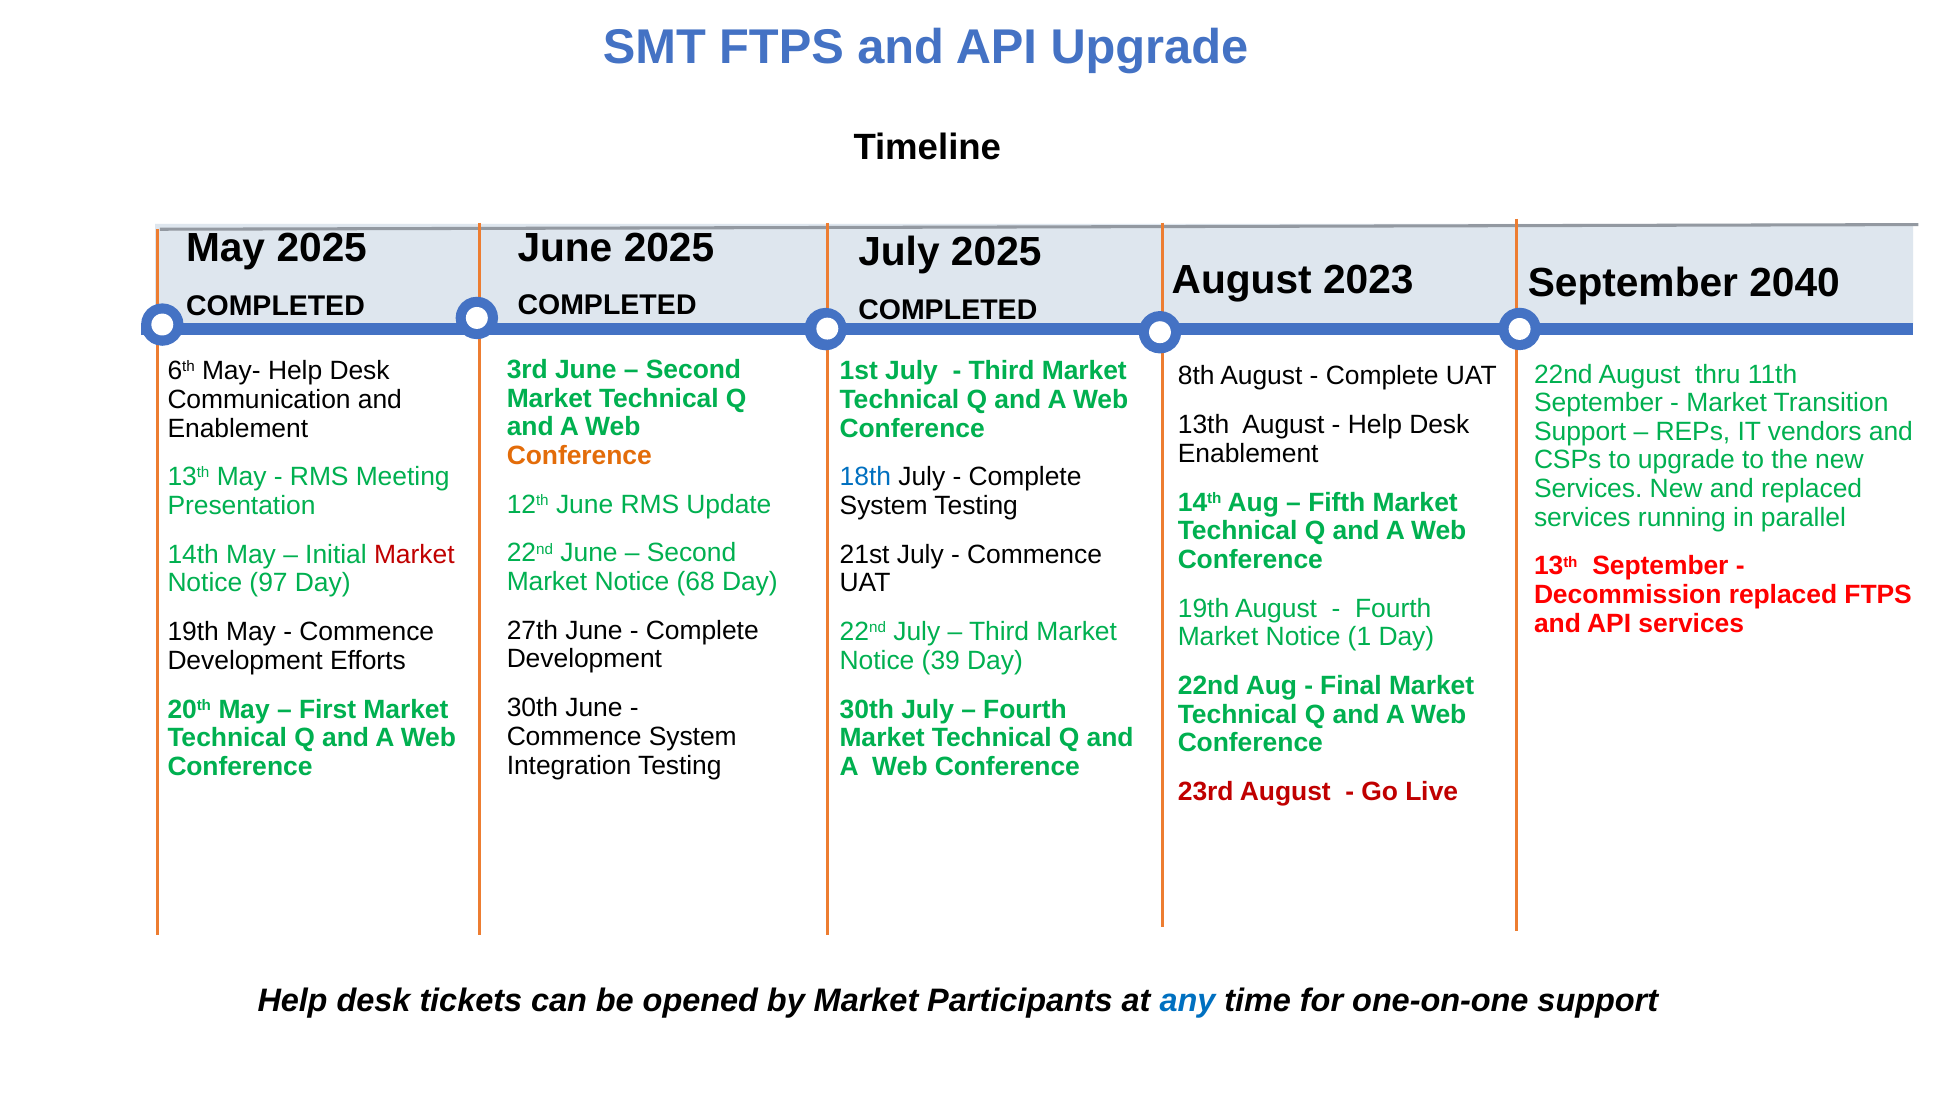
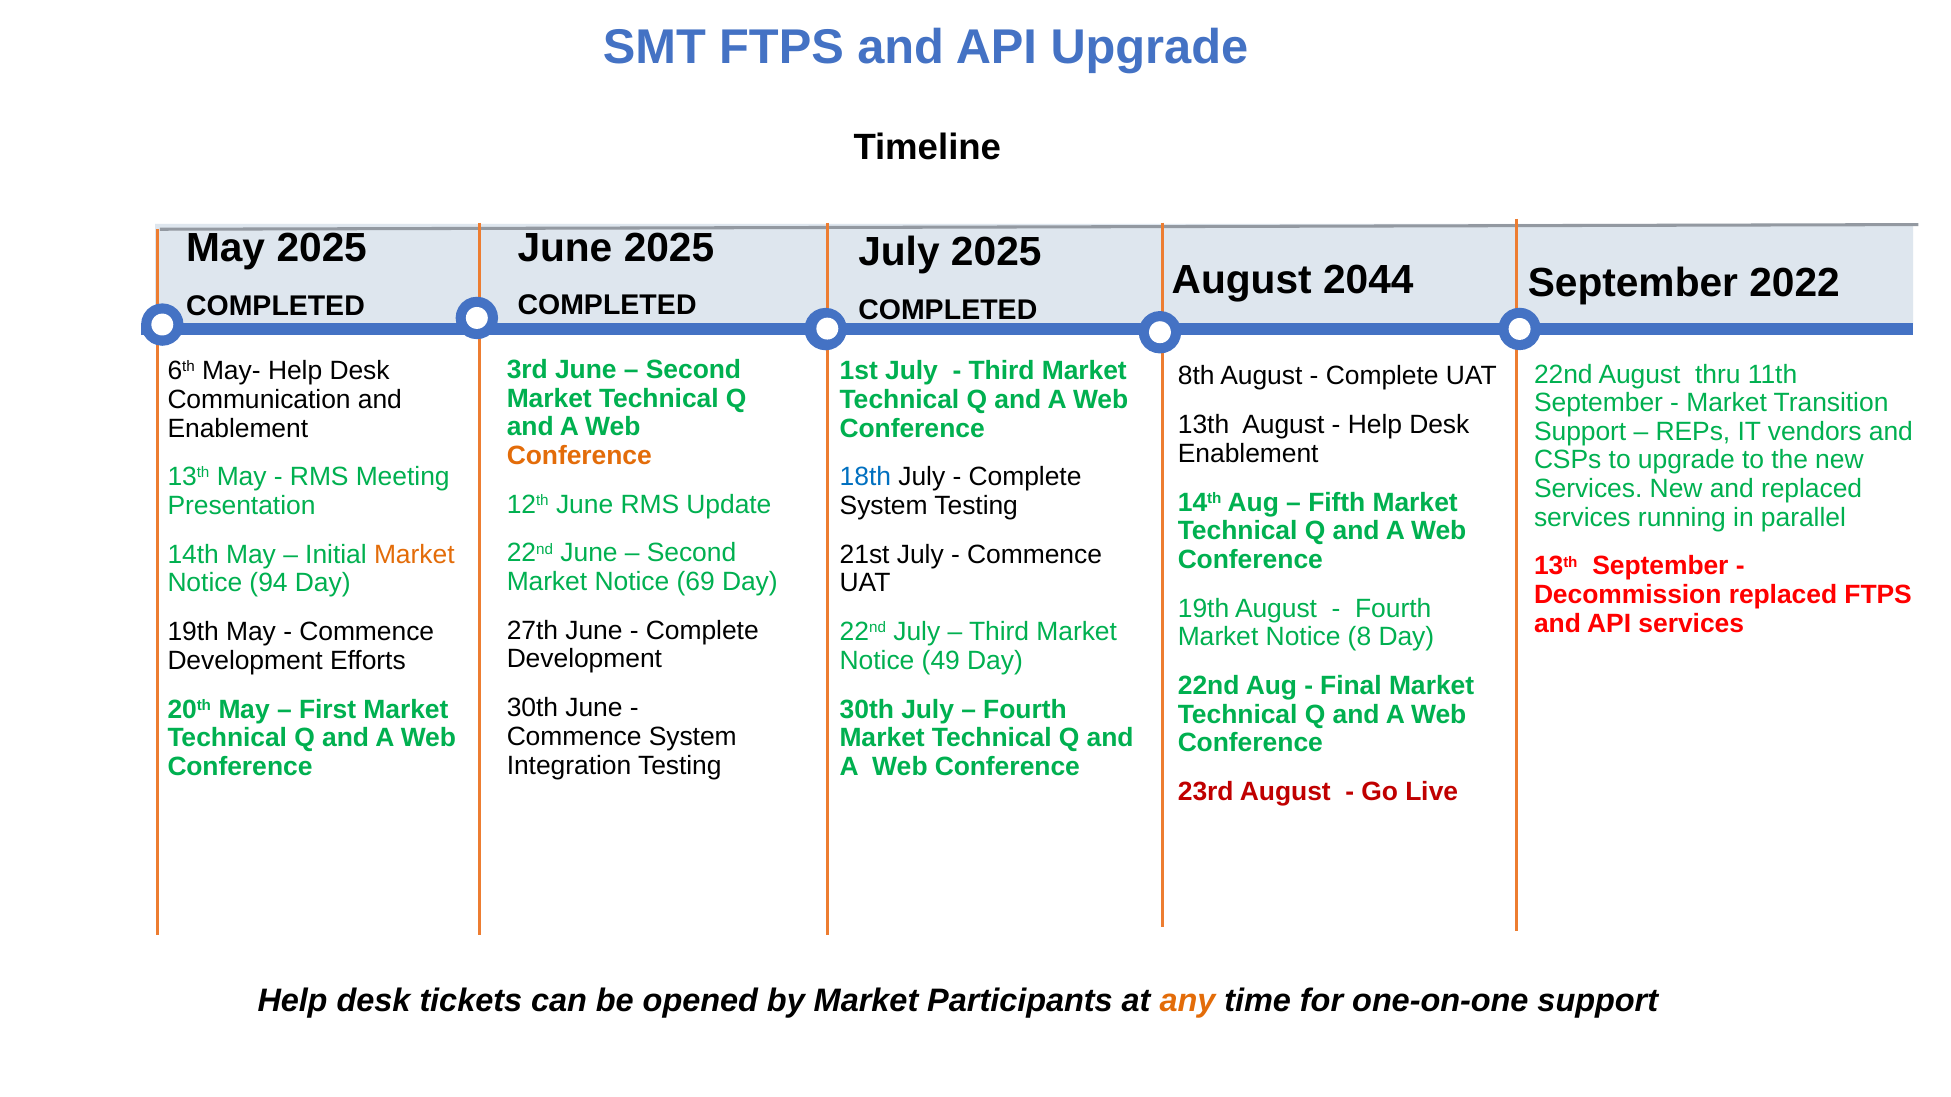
2023: 2023 -> 2044
2040: 2040 -> 2022
Market at (414, 555) colour: red -> orange
68: 68 -> 69
97: 97 -> 94
1: 1 -> 8
39: 39 -> 49
any colour: blue -> orange
